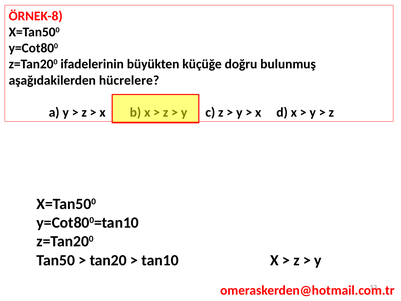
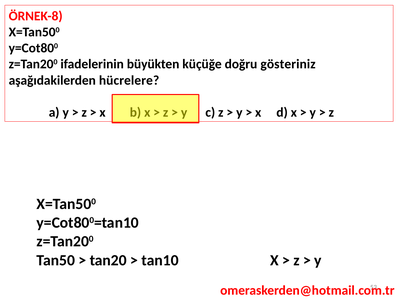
bulunmuş: bulunmuş -> gösteriniz
